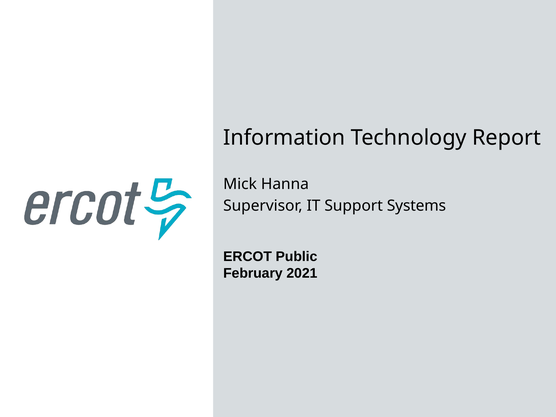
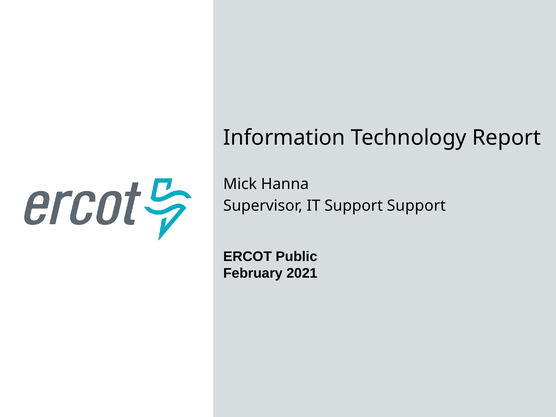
Support Systems: Systems -> Support
